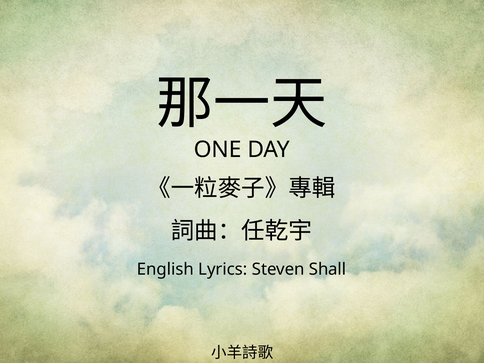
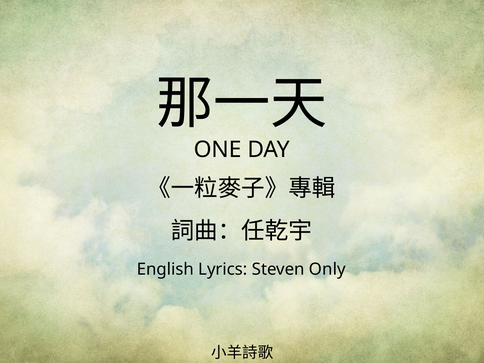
Shall: Shall -> Only
